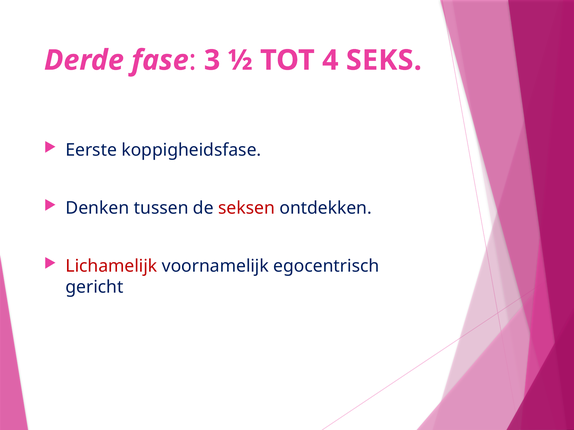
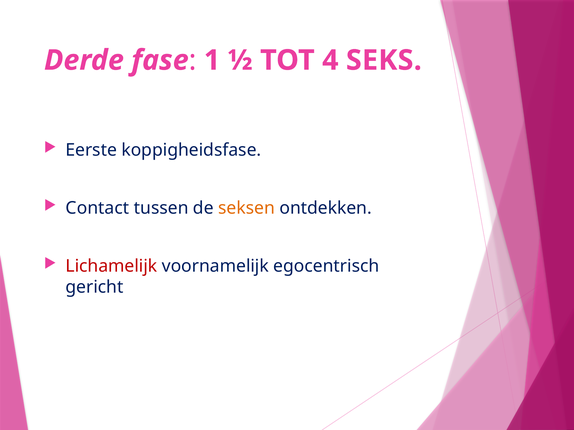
3: 3 -> 1
Denken: Denken -> Contact
seksen colour: red -> orange
